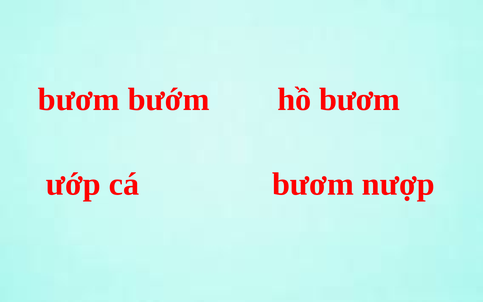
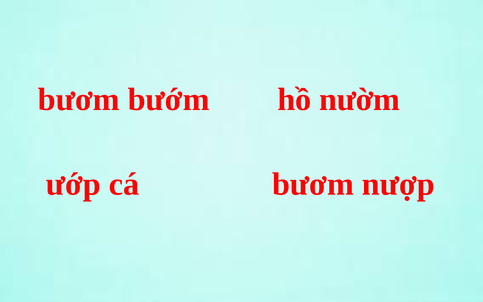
hồ bươm: bươm -> nườm
